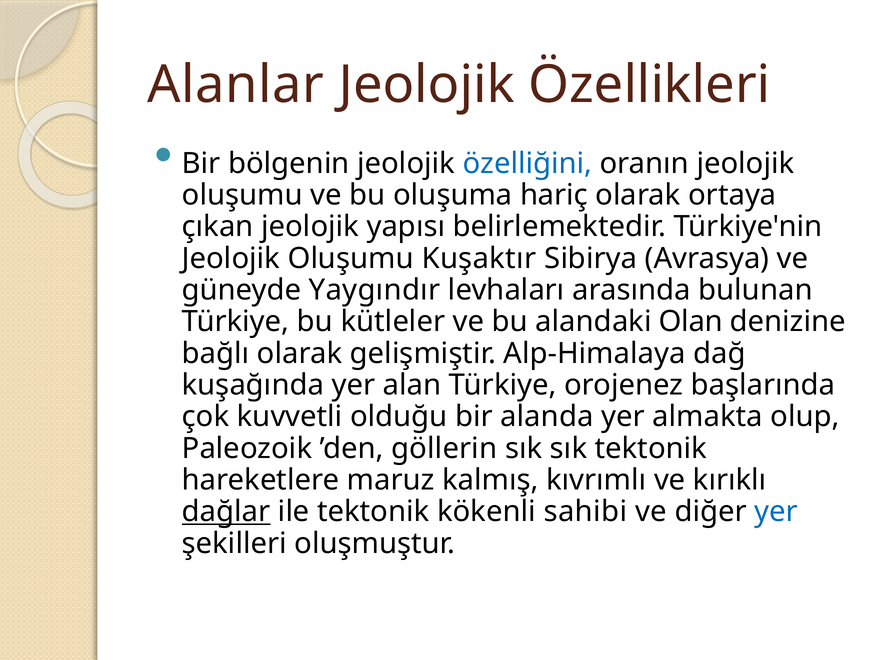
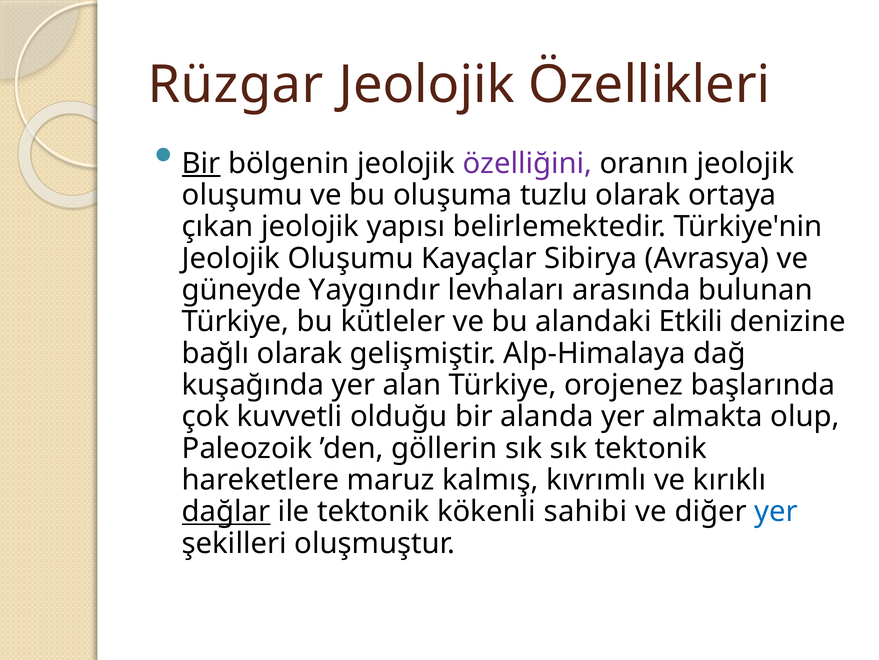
Alanlar: Alanlar -> Rüzgar
Bir at (201, 163) underline: none -> present
özelliğini colour: blue -> purple
hariç: hariç -> tuzlu
Kuşaktır: Kuşaktır -> Kayaçlar
Olan: Olan -> Etkili
